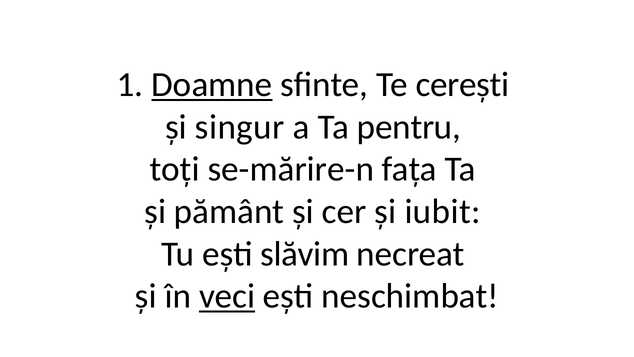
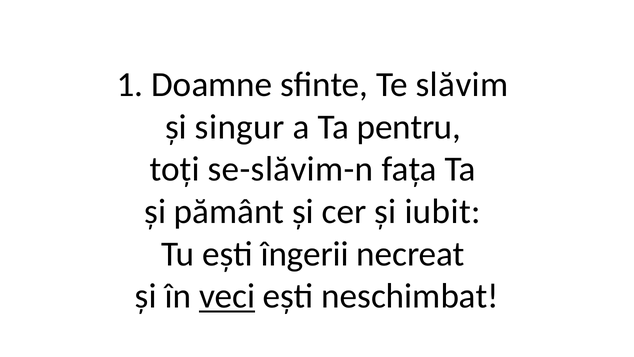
Doamne underline: present -> none
cerești: cerești -> slăvim
se-mărire-n: se-mărire-n -> se-slăvim-n
slăvim: slăvim -> îngerii
